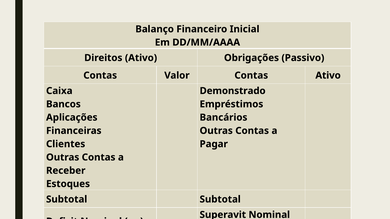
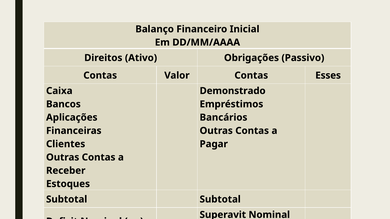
Contas Ativo: Ativo -> Esses
